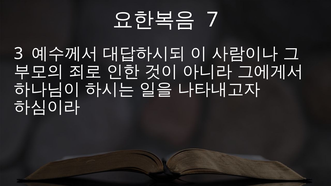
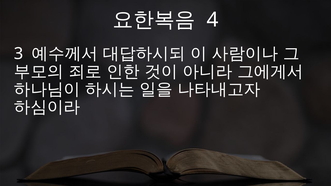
7: 7 -> 4
